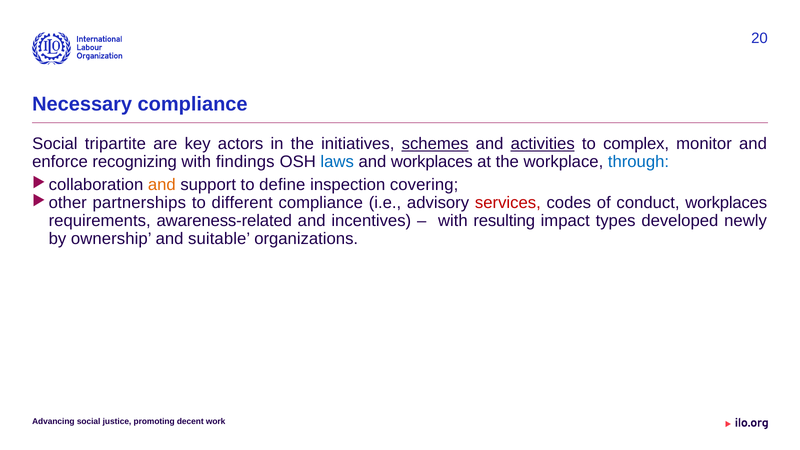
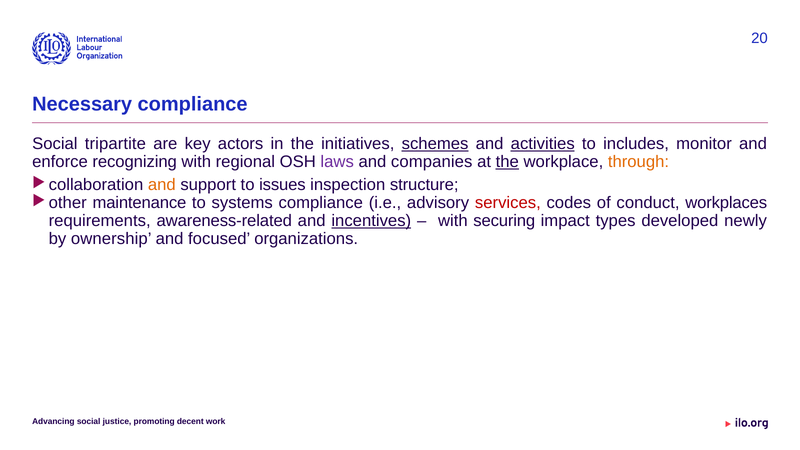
complex: complex -> includes
findings: findings -> regional
laws colour: blue -> purple
and workplaces: workplaces -> companies
the at (507, 162) underline: none -> present
through colour: blue -> orange
define: define -> issues
covering: covering -> structure
partnerships: partnerships -> maintenance
different: different -> systems
incentives underline: none -> present
resulting: resulting -> securing
suitable: suitable -> focused
